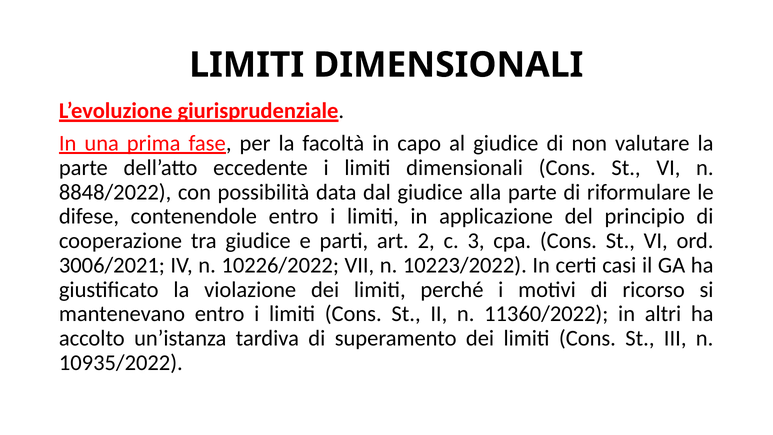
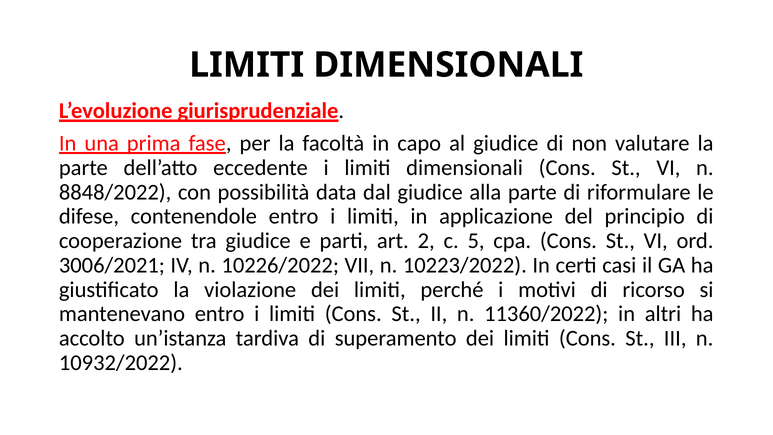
3: 3 -> 5
10935/2022: 10935/2022 -> 10932/2022
